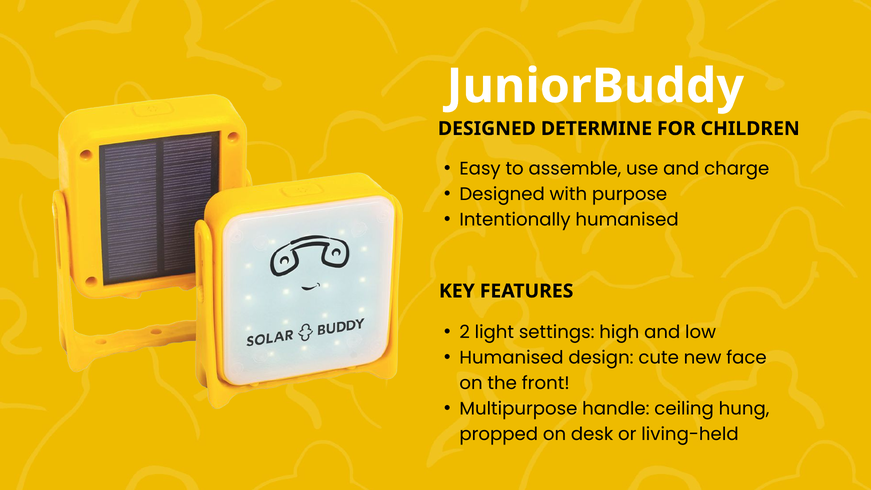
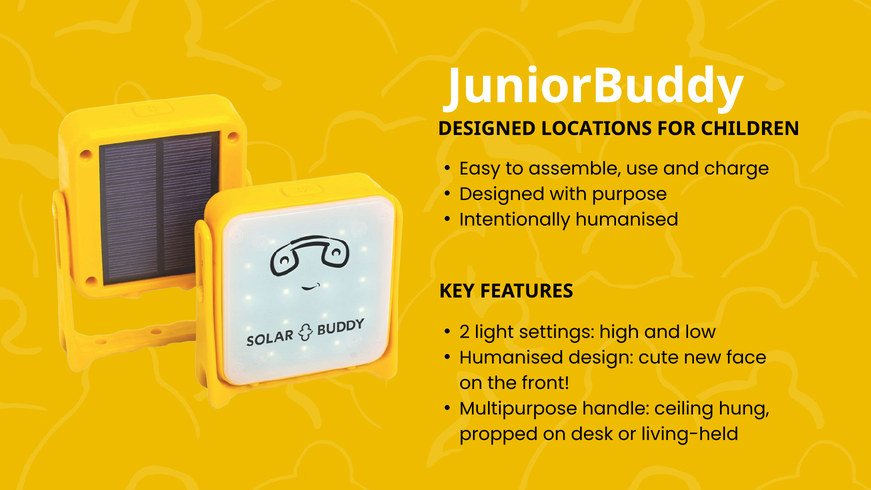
DETERMINE: DETERMINE -> LOCATIONS
